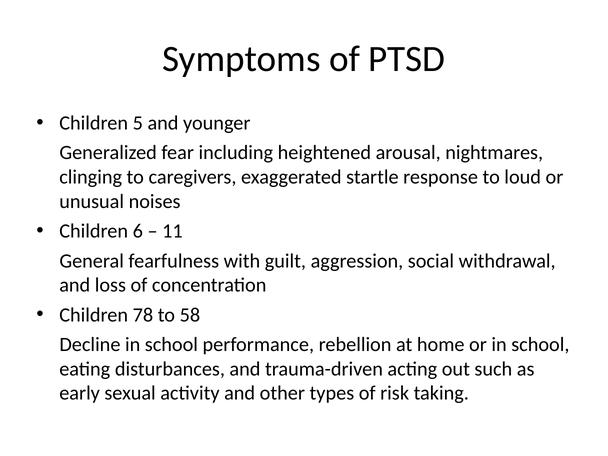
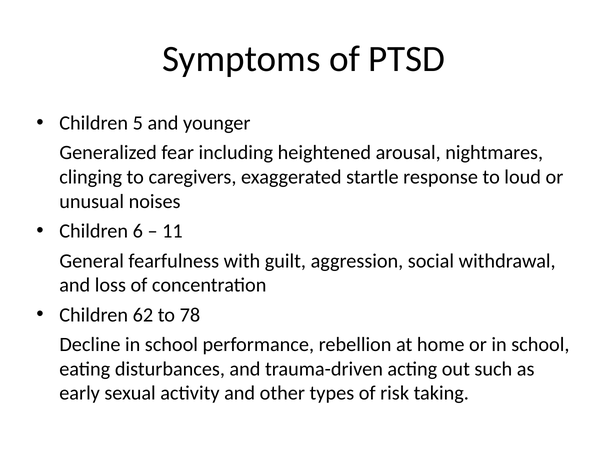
78: 78 -> 62
58: 58 -> 78
